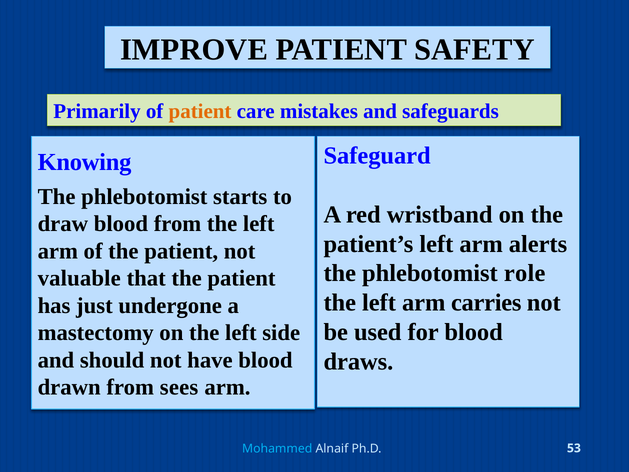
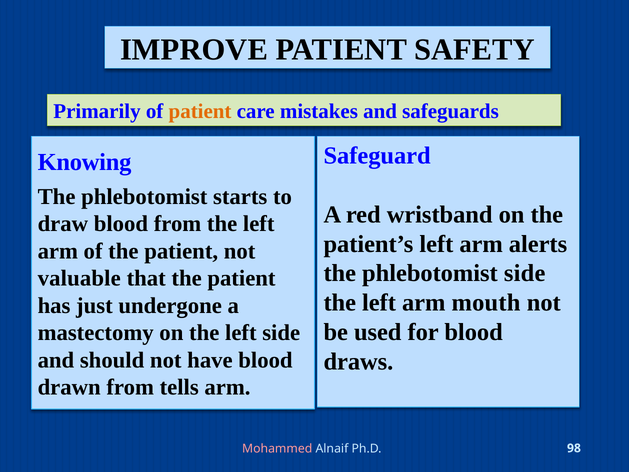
phlebotomist role: role -> side
carries: carries -> mouth
sees: sees -> tells
Mohammed colour: light blue -> pink
53: 53 -> 98
